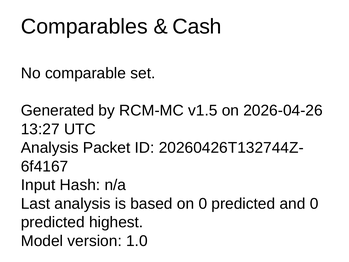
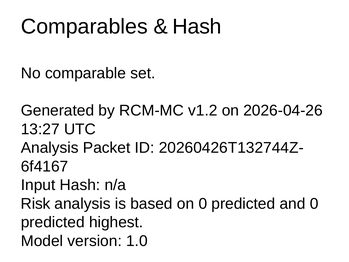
Cash at (197, 26): Cash -> Hash
v1.5: v1.5 -> v1.2
Last: Last -> Risk
